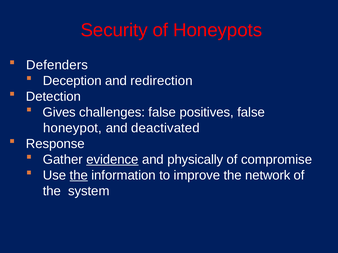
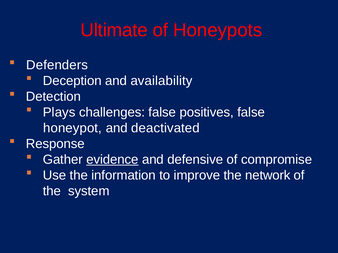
Security: Security -> Ultimate
redirection: redirection -> availability
Gives: Gives -> Plays
physically: physically -> defensive
the at (79, 176) underline: present -> none
